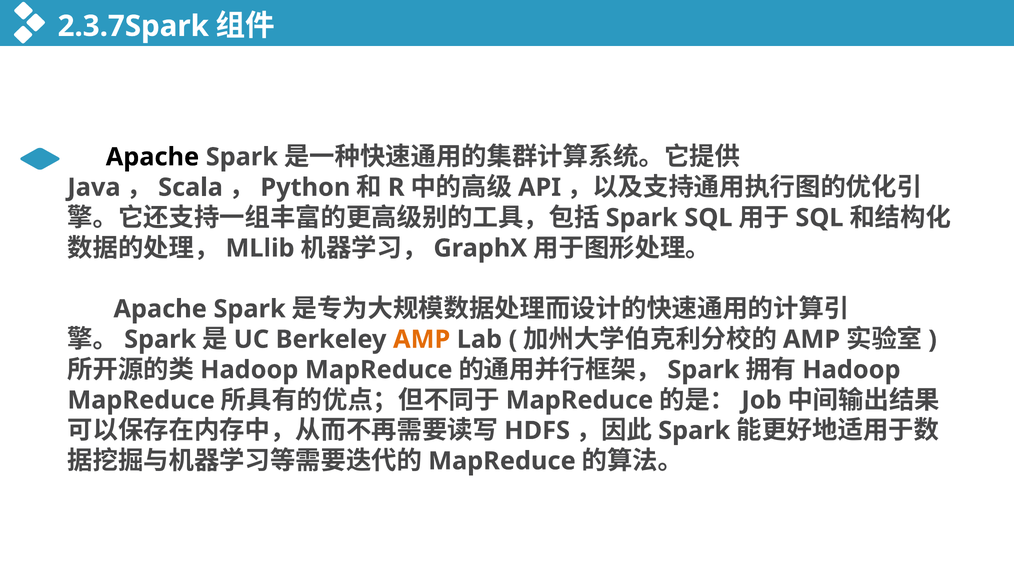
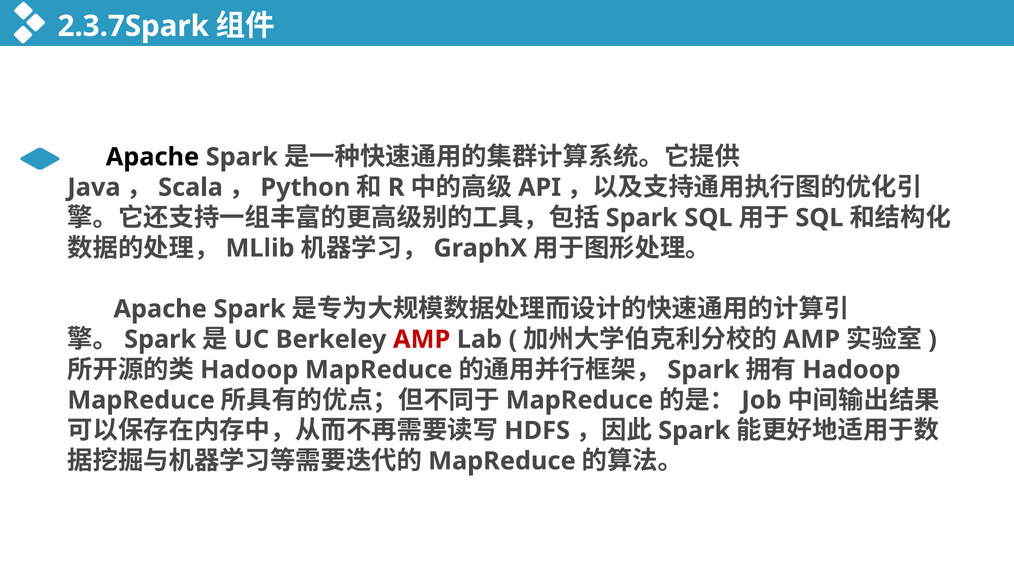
AMP at (422, 340) colour: orange -> red
